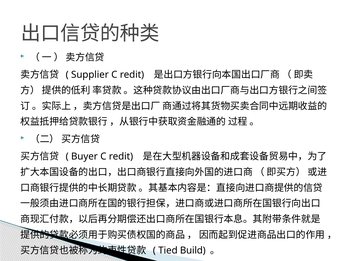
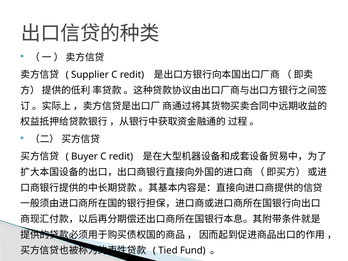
Build: Build -> Fund
